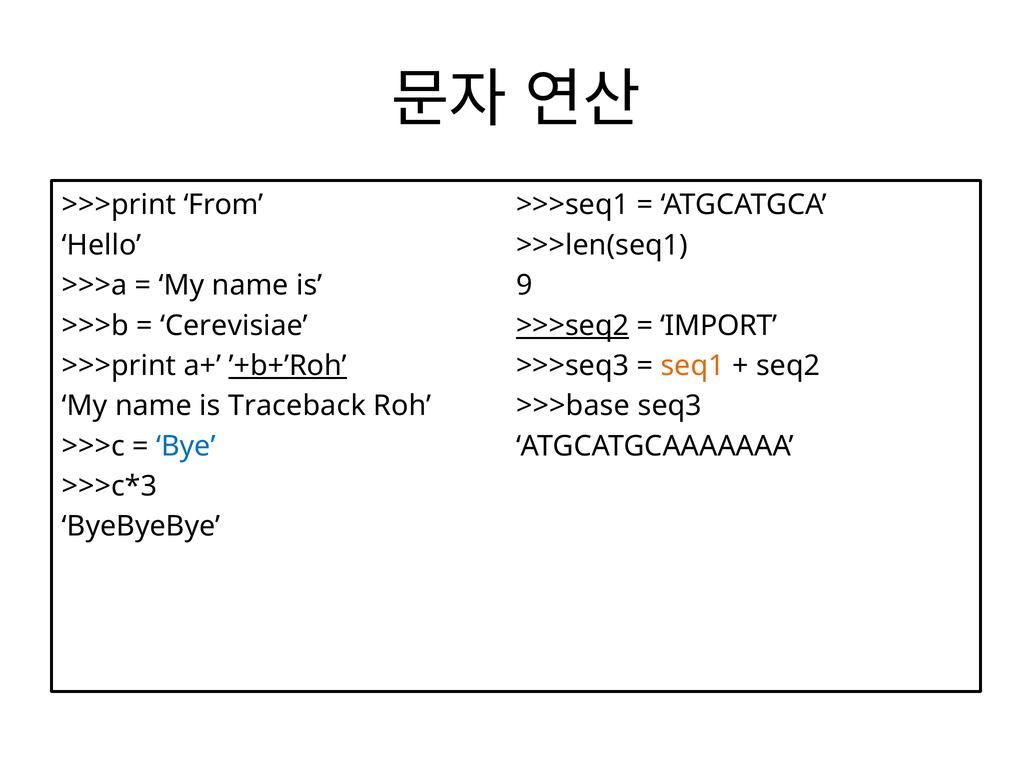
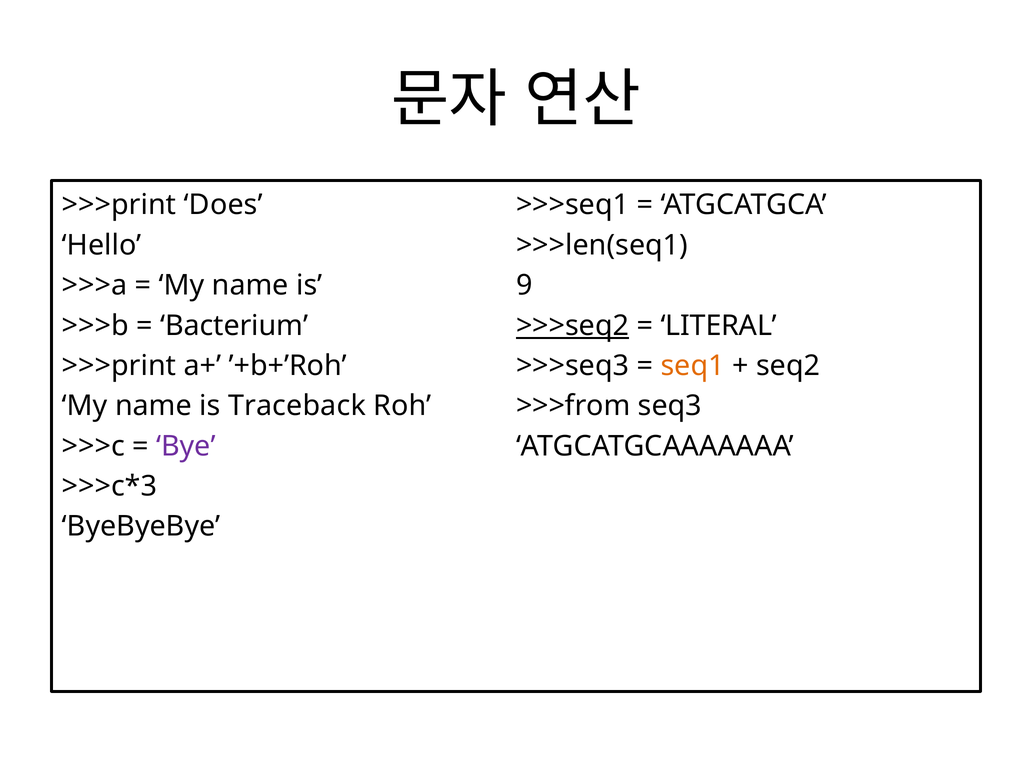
From: From -> Does
Cerevisiae: Cerevisiae -> Bacterium
IMPORT: IMPORT -> LITERAL
’+b+’Roh underline: present -> none
>>>base: >>>base -> >>>from
Bye colour: blue -> purple
